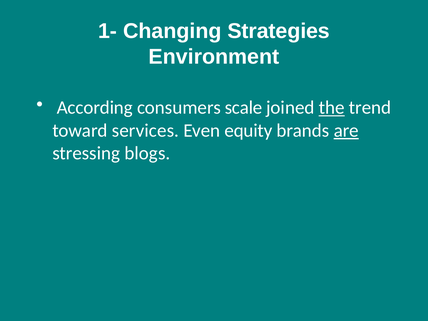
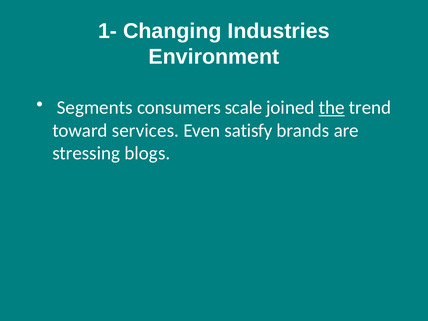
Strategies: Strategies -> Industries
According: According -> Segments
equity: equity -> satisfy
are underline: present -> none
